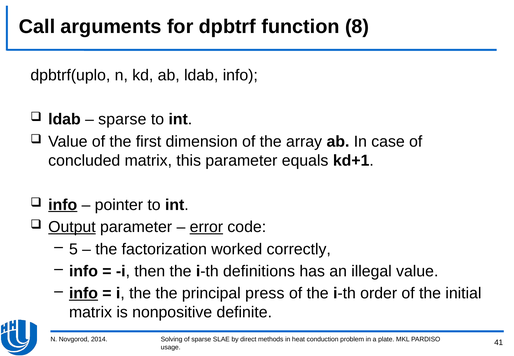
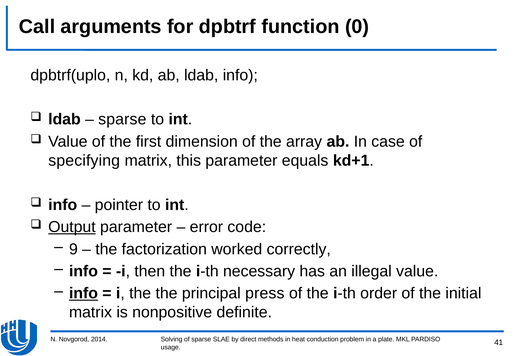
8: 8 -> 0
concluded: concluded -> specifying
info at (63, 205) underline: present -> none
error underline: present -> none
5: 5 -> 9
definitions: definitions -> necessary
